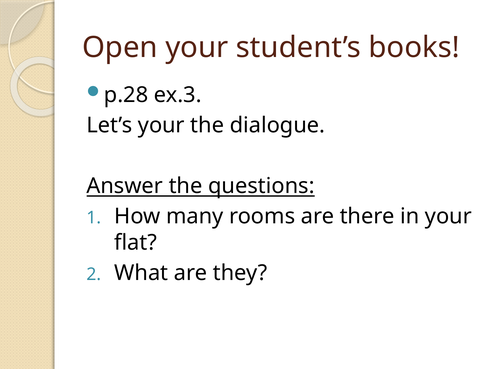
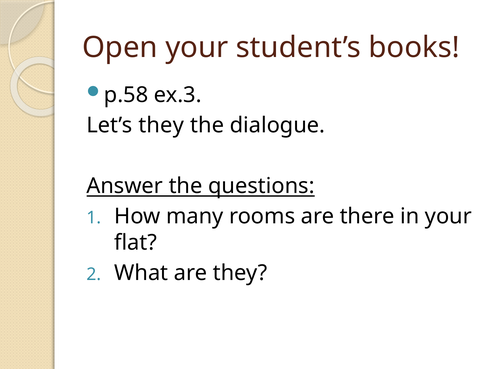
p.28: p.28 -> p.58
Let’s your: your -> they
